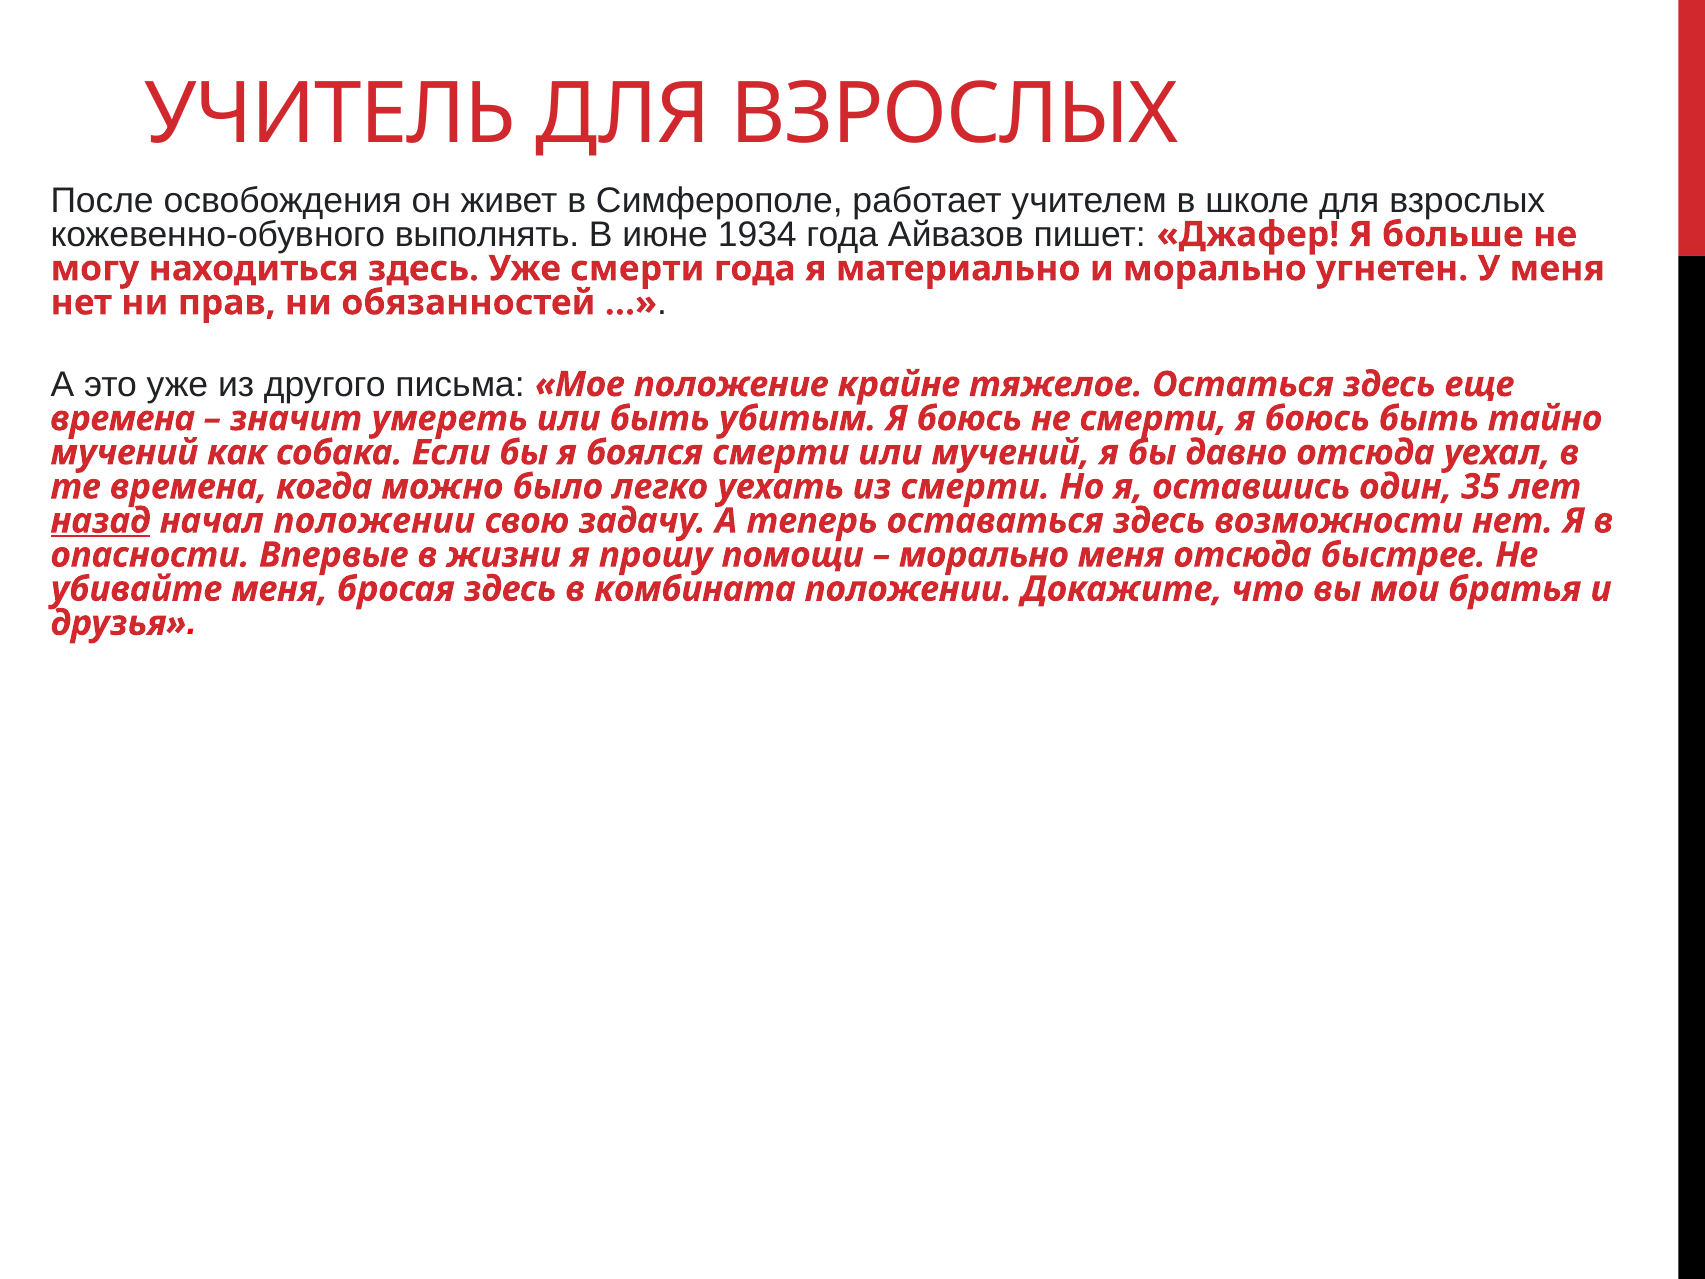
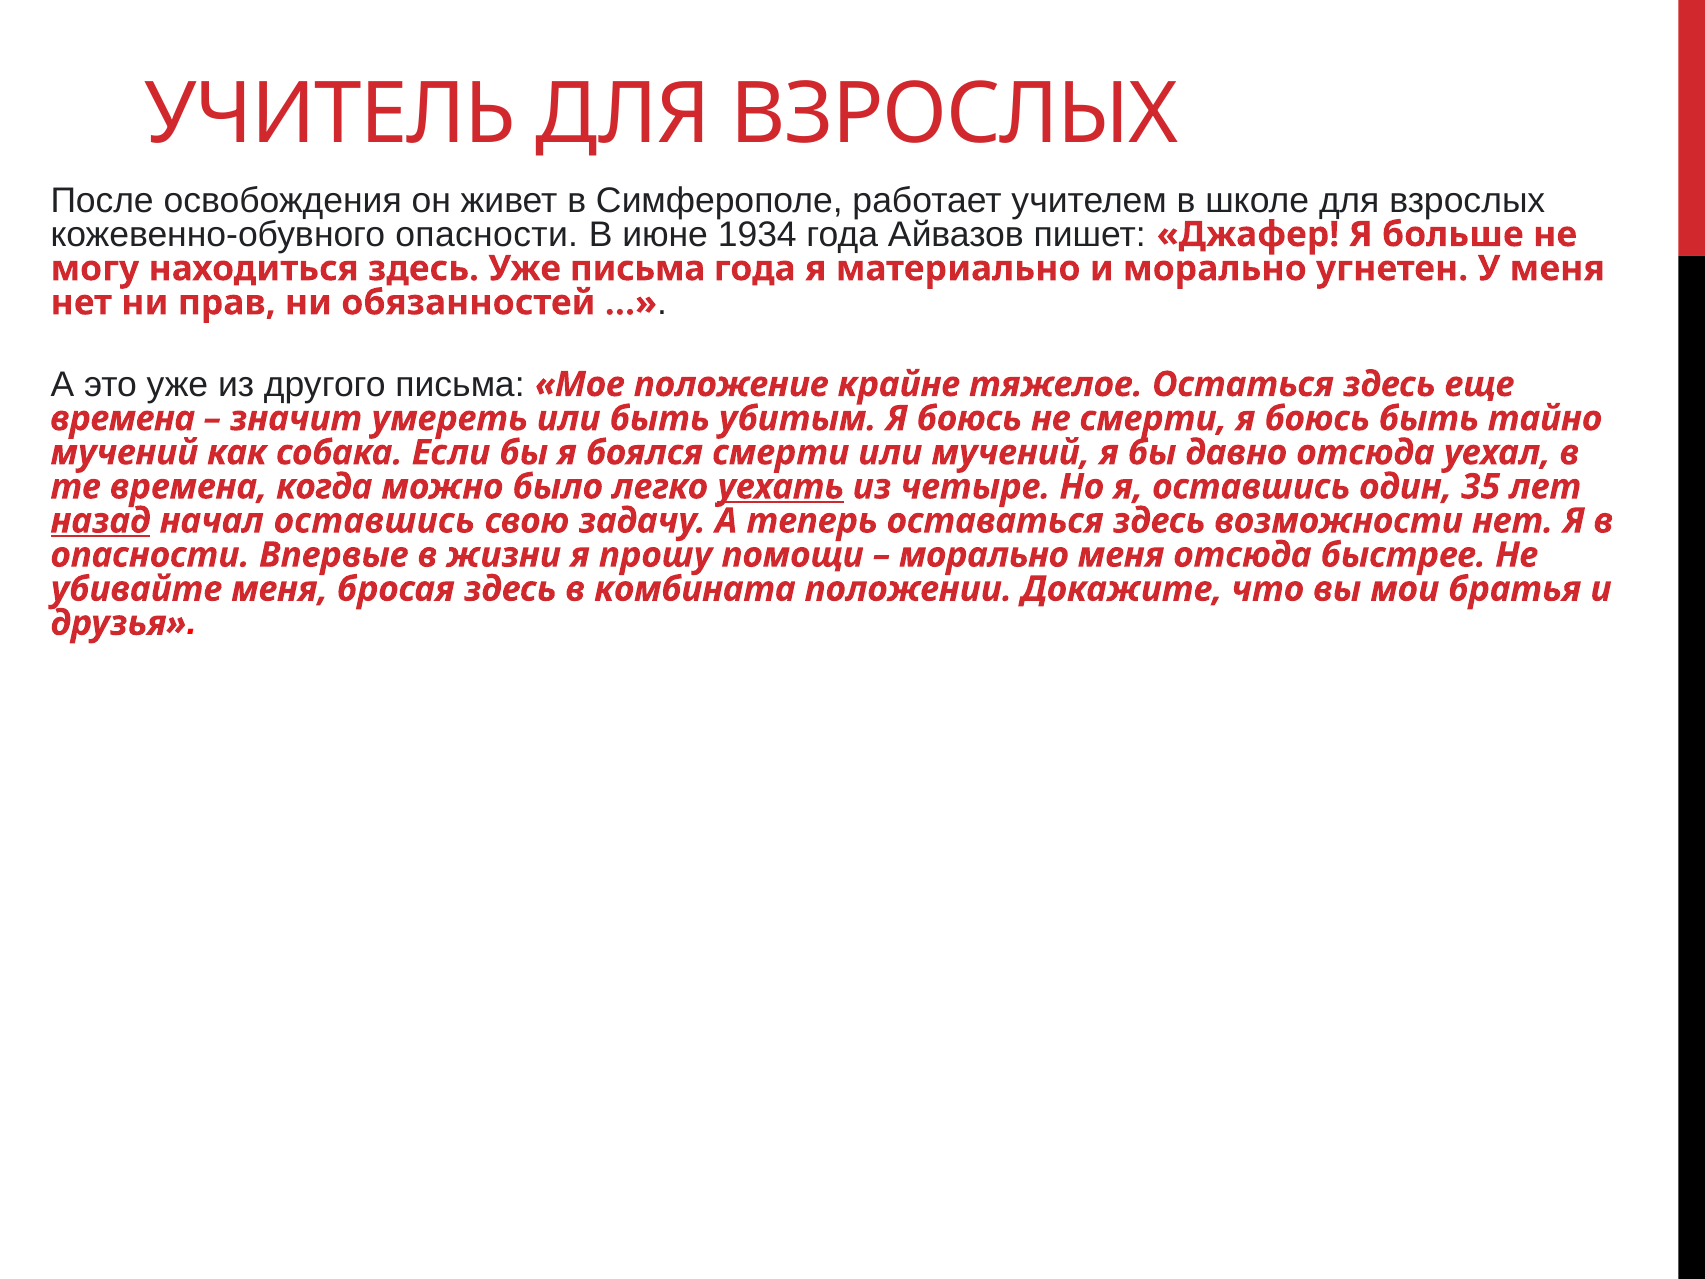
кожевенно-обувного выполнять: выполнять -> опасности
Уже смерти: смерти -> письма
уехать underline: none -> present
из смерти: смерти -> четыре
начал положении: положении -> оставшись
